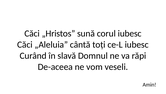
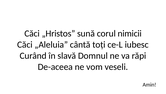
corul iubesc: iubesc -> nimicii
